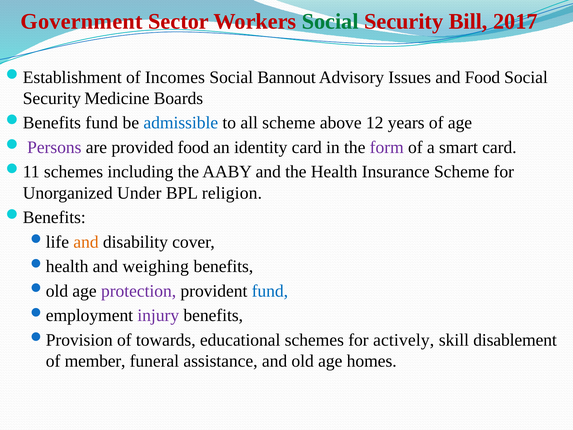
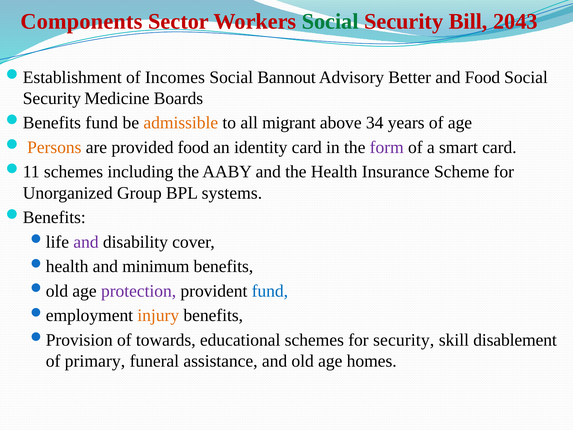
Government: Government -> Components
2017: 2017 -> 2043
Issues: Issues -> Better
admissible colour: blue -> orange
all scheme: scheme -> migrant
12: 12 -> 34
Persons colour: purple -> orange
Under: Under -> Group
religion: religion -> systems
and at (86, 242) colour: orange -> purple
weighing: weighing -> minimum
injury colour: purple -> orange
for actively: actively -> security
member: member -> primary
